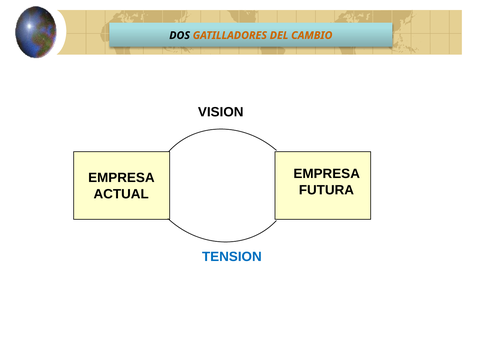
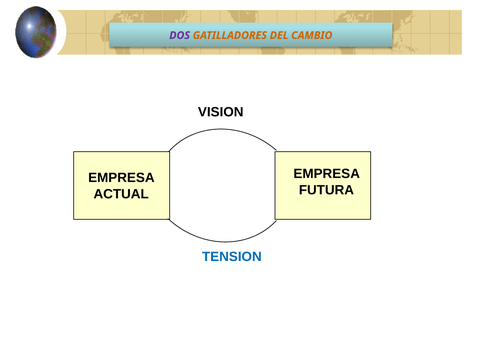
DOS colour: black -> purple
